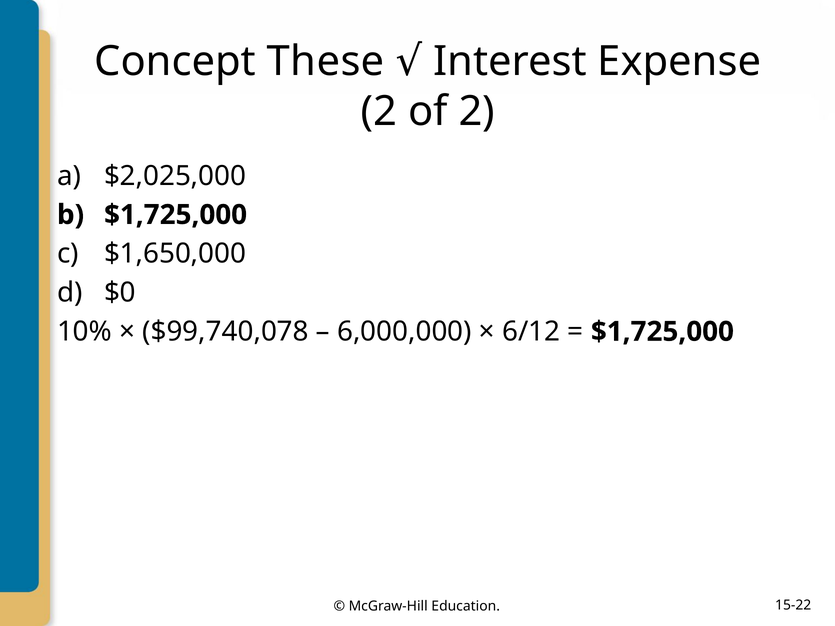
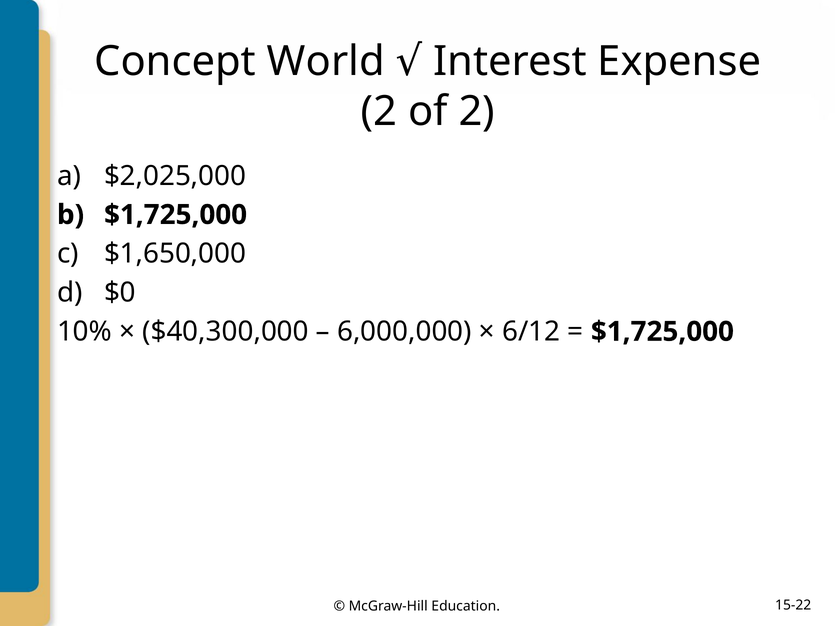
These: These -> World
$99,740,078: $99,740,078 -> $40,300,000
